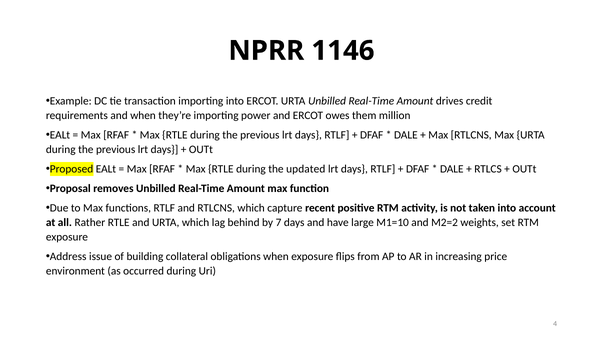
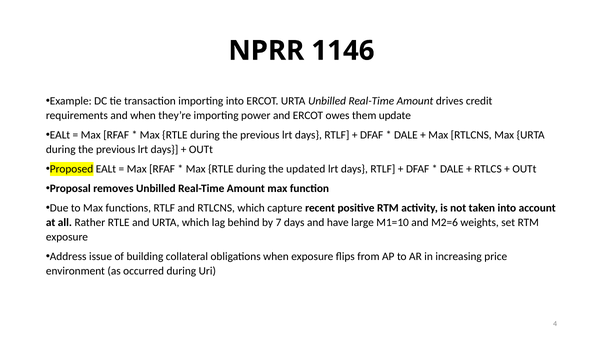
million: million -> update
M2=2: M2=2 -> M2=6
